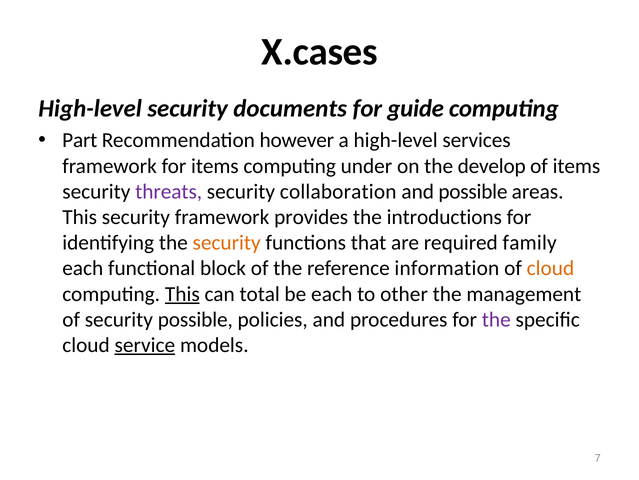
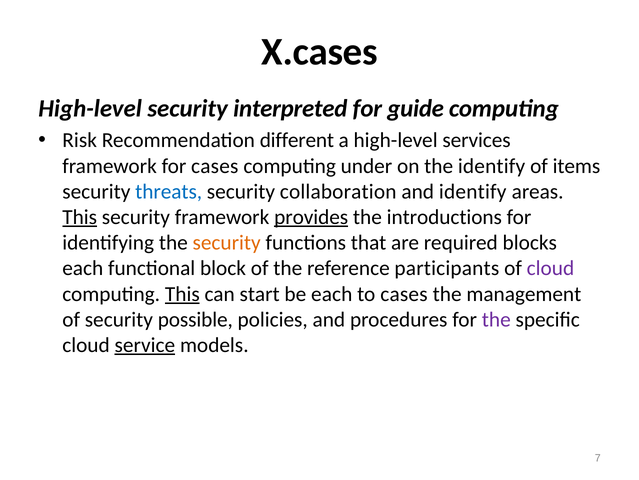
documents: documents -> interpreted
Part: Part -> Risk
however: however -> different
for items: items -> cases
the develop: develop -> identify
threats colour: purple -> blue
and possible: possible -> identify
This at (80, 217) underline: none -> present
provides underline: none -> present
family: family -> blocks
information: information -> participants
cloud at (550, 268) colour: orange -> purple
total: total -> start
to other: other -> cases
